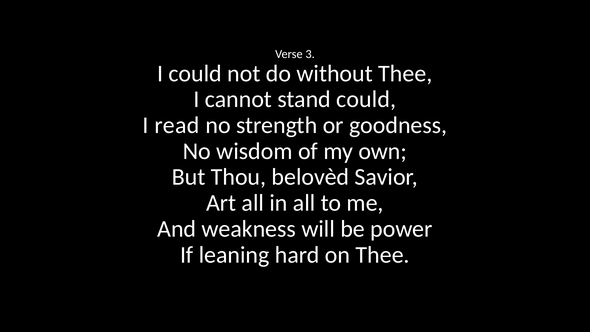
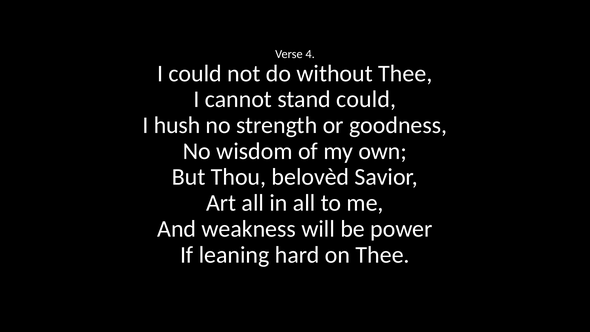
3: 3 -> 4
read: read -> hush
